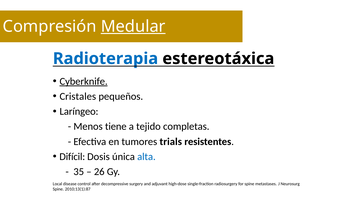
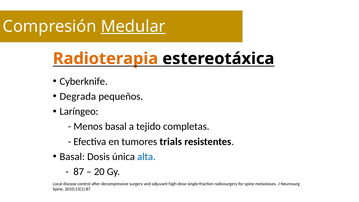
Radioterapia colour: blue -> orange
Cyberknife underline: present -> none
Cristales: Cristales -> Degrada
Menos tiene: tiene -> basal
Difícil at (72, 157): Difícil -> Basal
35: 35 -> 87
26: 26 -> 20
